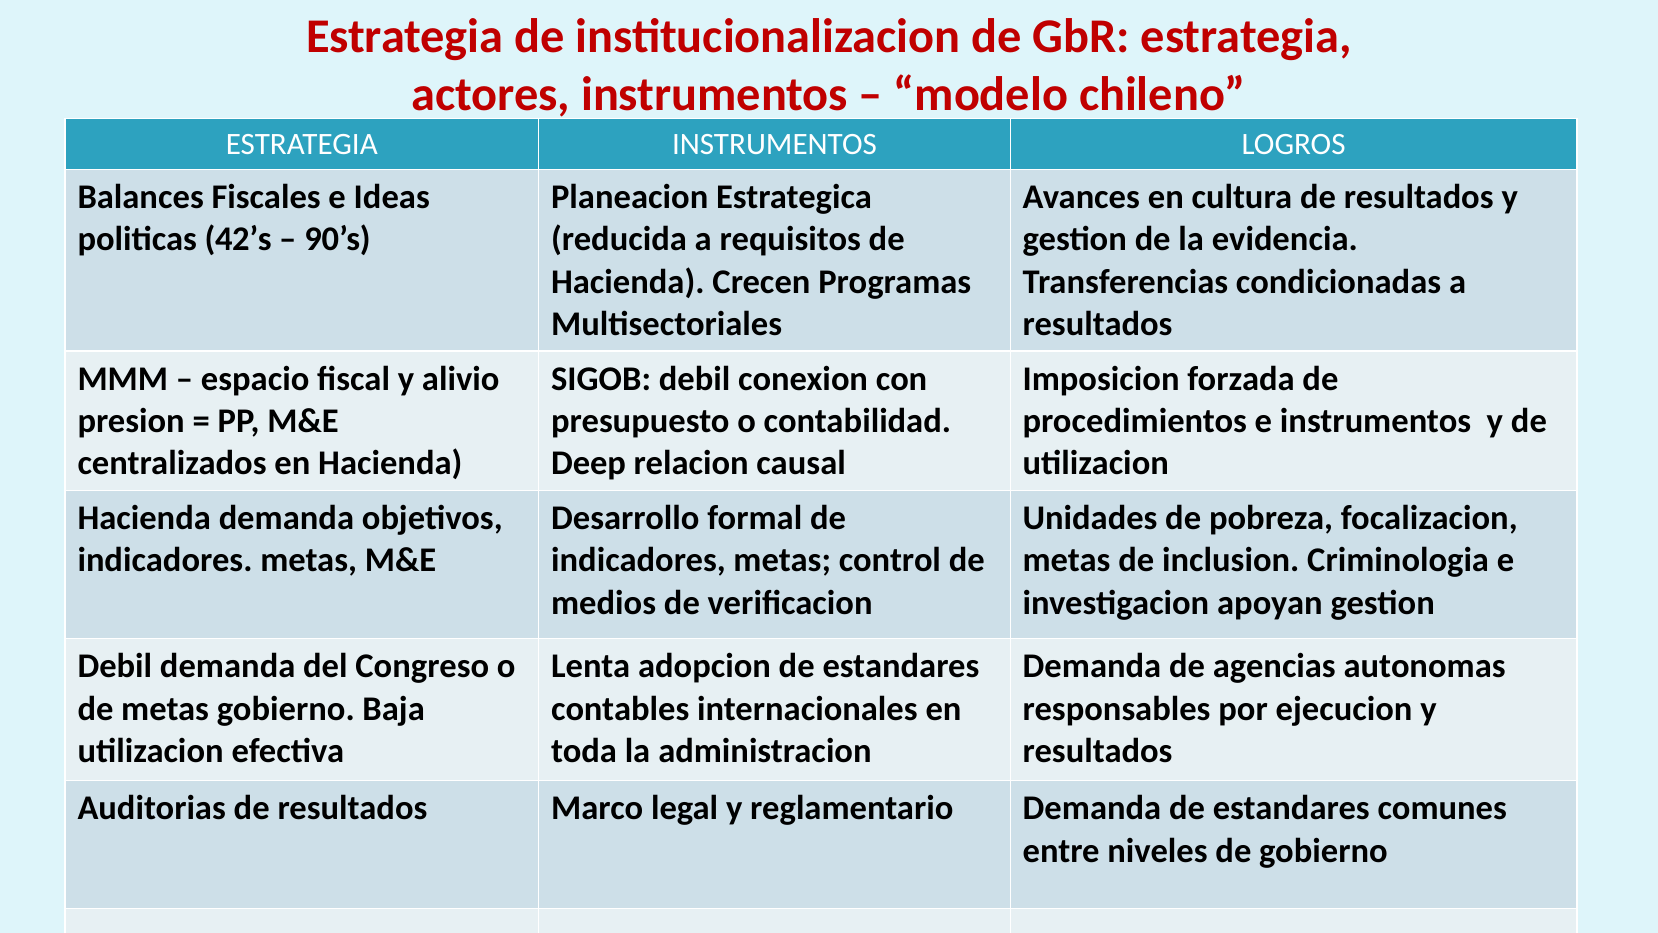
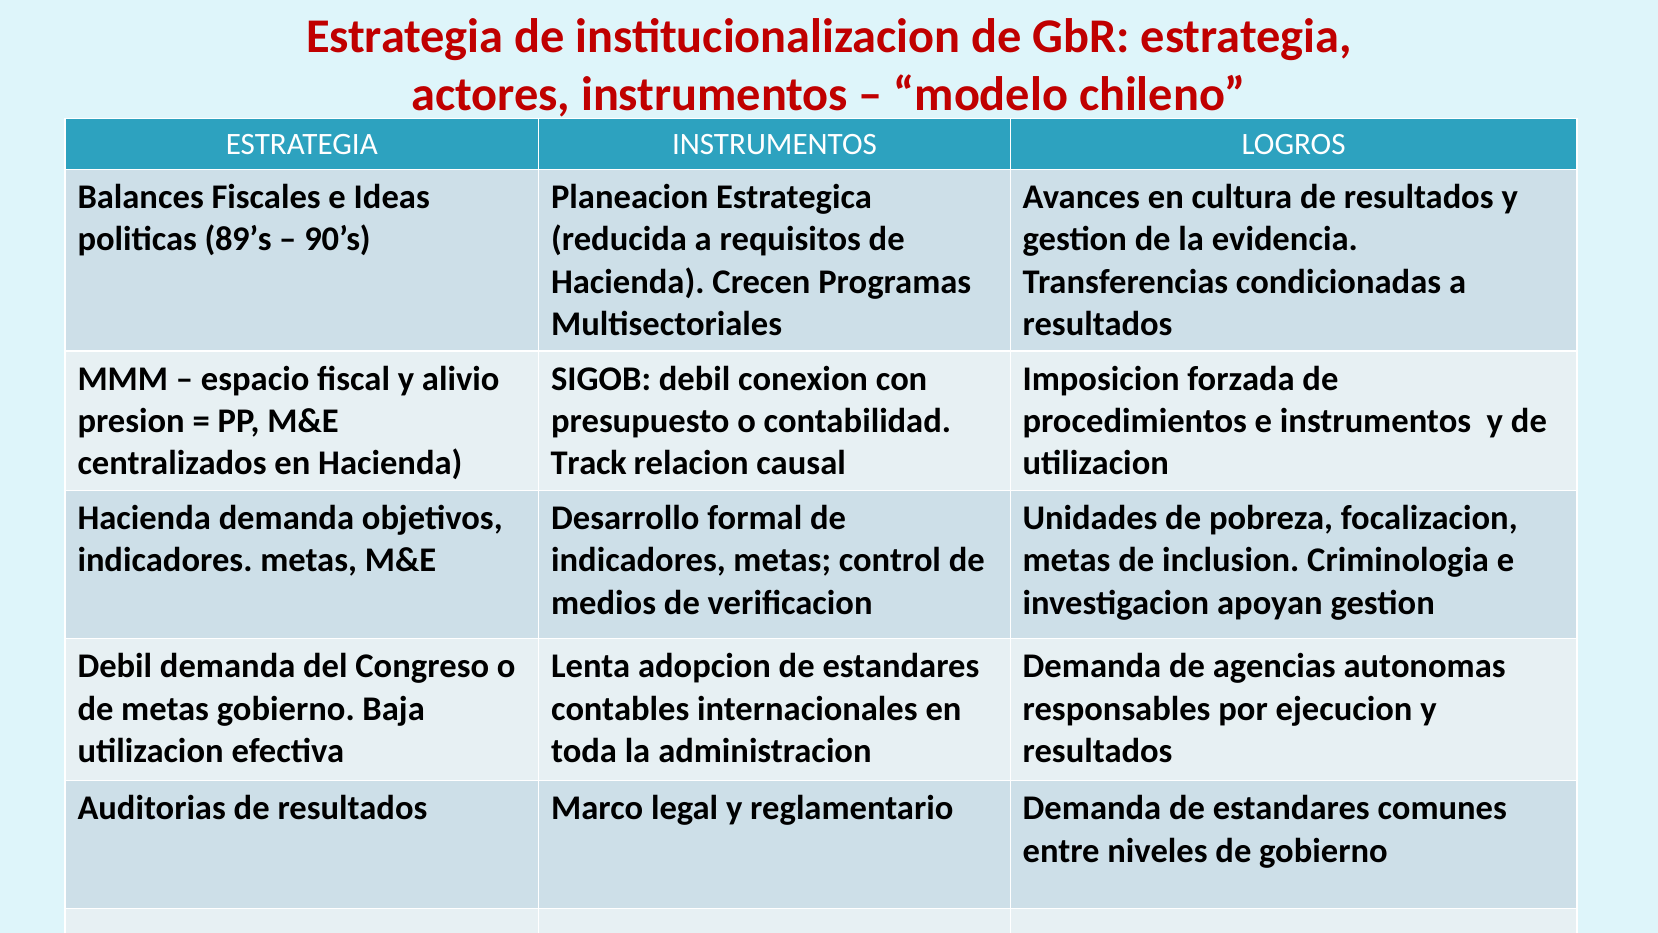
42’s: 42’s -> 89’s
Deep: Deep -> Track
